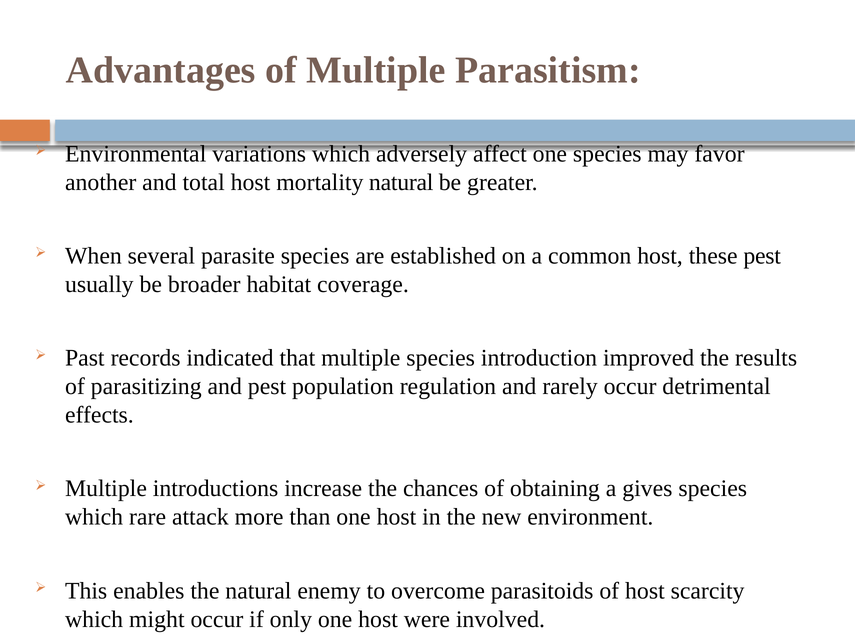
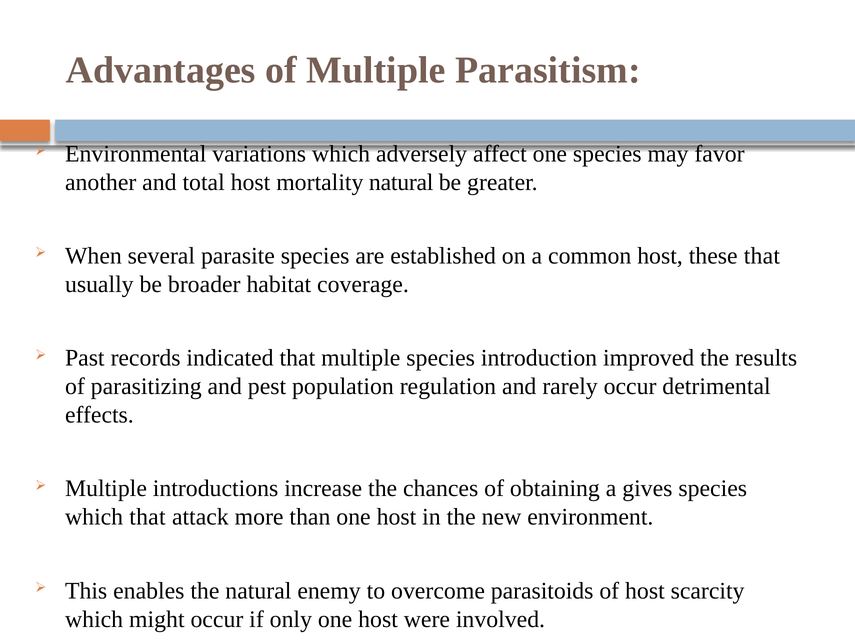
these pest: pest -> that
which rare: rare -> that
